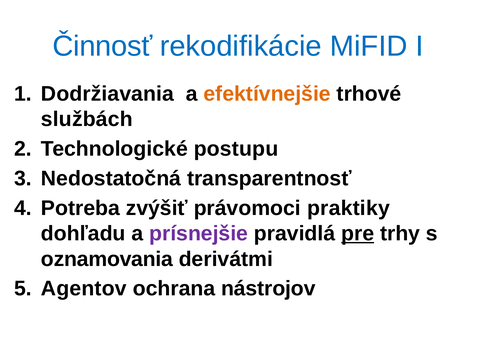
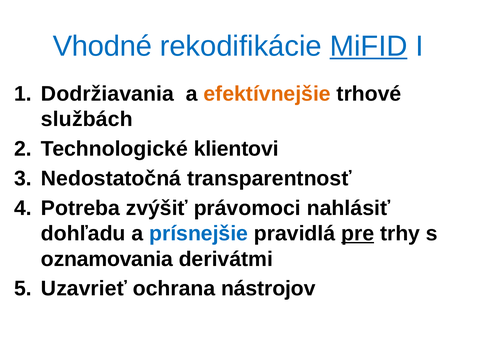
Činnosť: Činnosť -> Vhodné
MiFID underline: none -> present
postupu: postupu -> klientovi
praktiky: praktiky -> nahlásiť
prísnejšie colour: purple -> blue
Agentov: Agentov -> Uzavrieť
